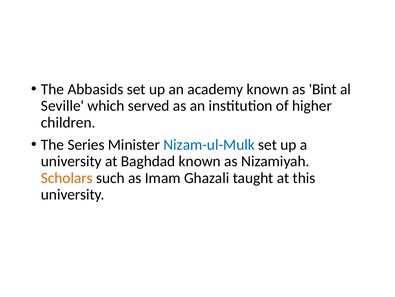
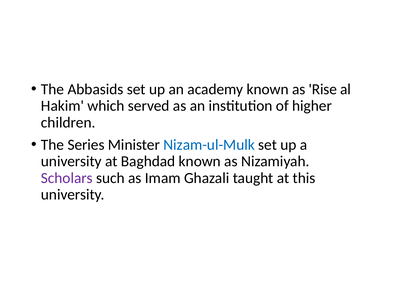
Bint: Bint -> Rise
Seville: Seville -> Hakim
Scholars colour: orange -> purple
